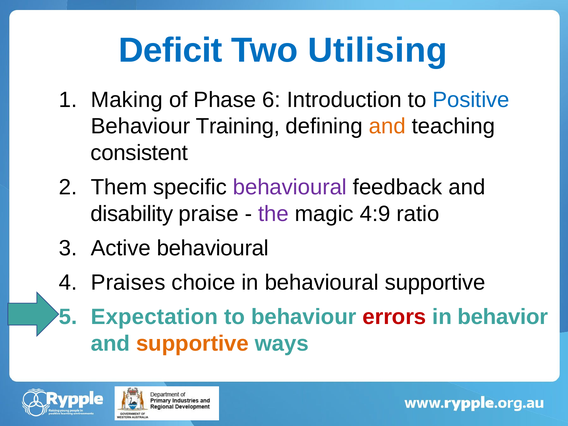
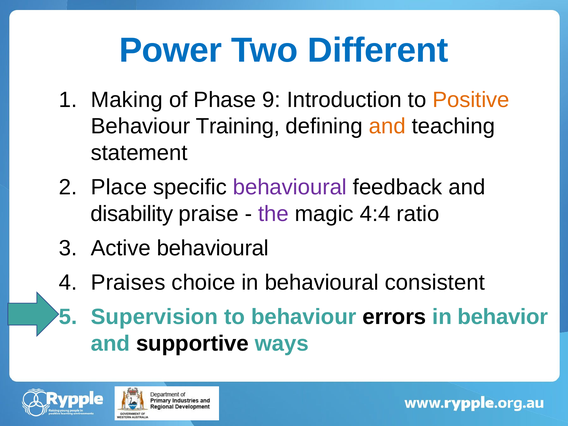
Deficit: Deficit -> Power
Utilising: Utilising -> Different
6: 6 -> 9
Positive colour: blue -> orange
consistent: consistent -> statement
Them: Them -> Place
4:9: 4:9 -> 4:4
behavioural supportive: supportive -> consistent
Expectation: Expectation -> Supervision
errors colour: red -> black
supportive at (192, 343) colour: orange -> black
